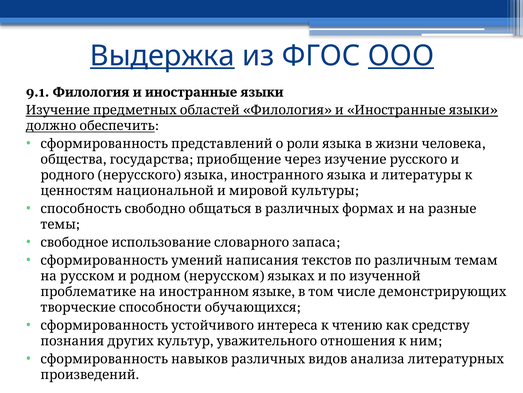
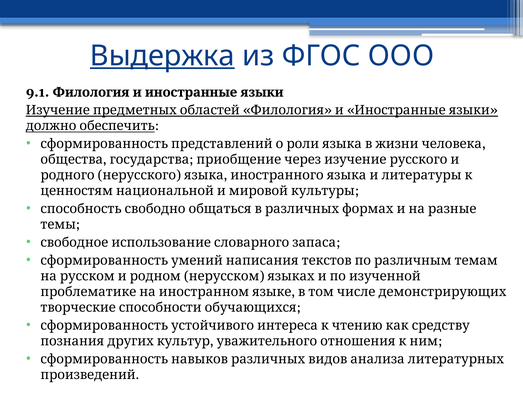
ООО underline: present -> none
